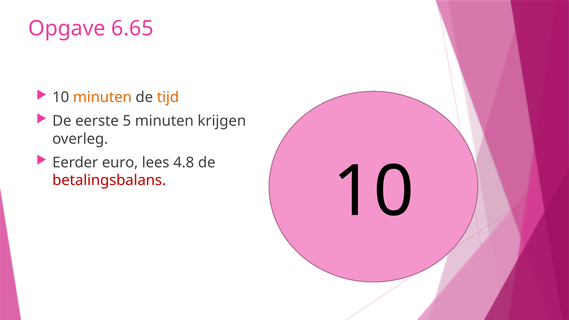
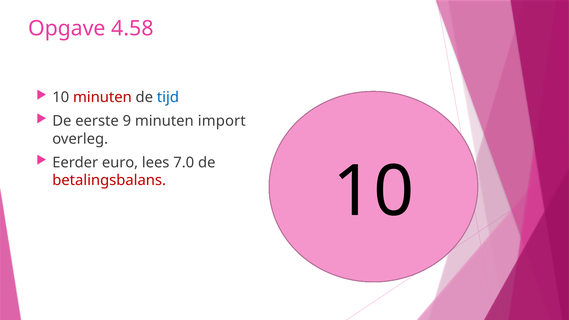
6.65: 6.65 -> 4.58
minuten at (102, 97) colour: orange -> red
tijd colour: orange -> blue
5: 5 -> 9
krijgen: krijgen -> import
4.8: 4.8 -> 7.0
